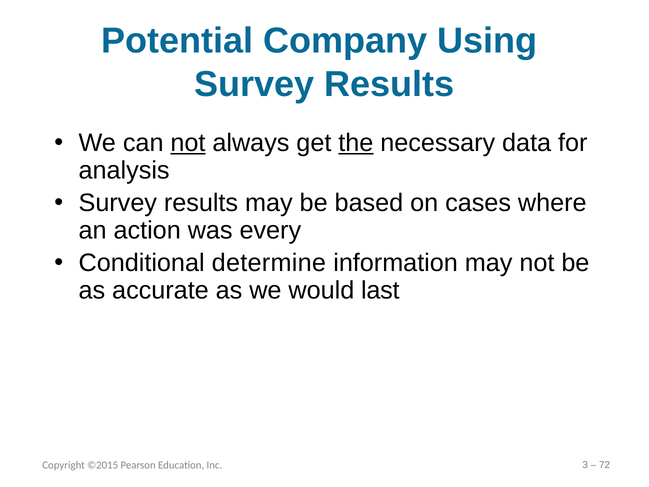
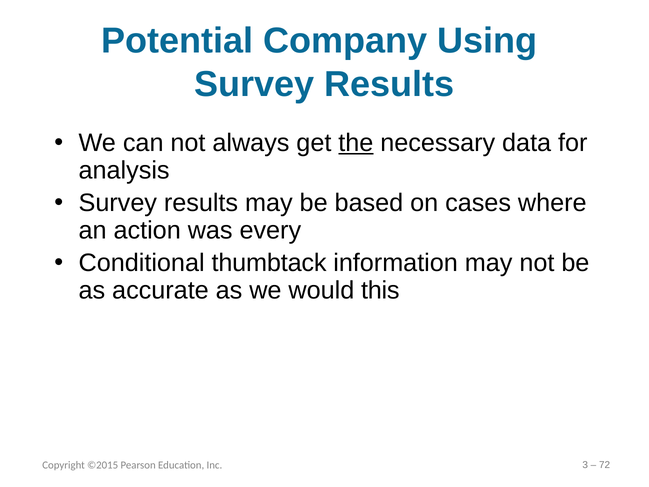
not at (188, 143) underline: present -> none
determine: determine -> thumbtack
last: last -> this
